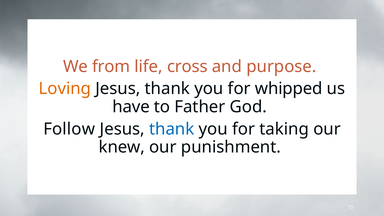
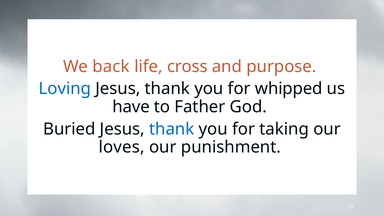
from: from -> back
Loving colour: orange -> blue
Follow: Follow -> Buried
knew: knew -> loves
